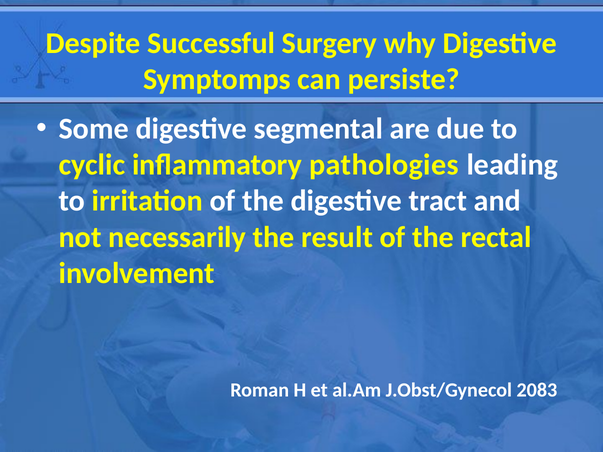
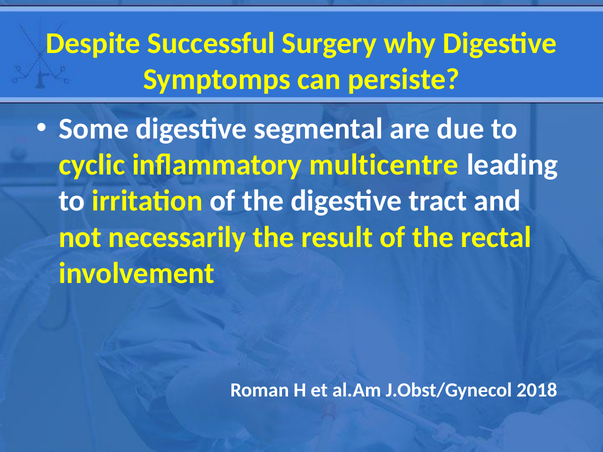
pathologies: pathologies -> multicentre
2083: 2083 -> 2018
